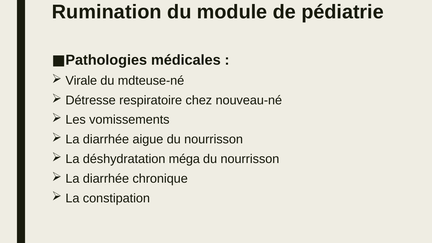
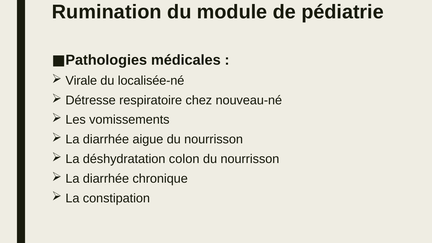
mdteuse-né: mdteuse-né -> localisée-né
méga: méga -> colon
